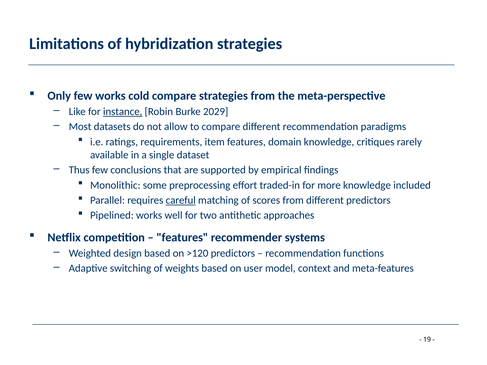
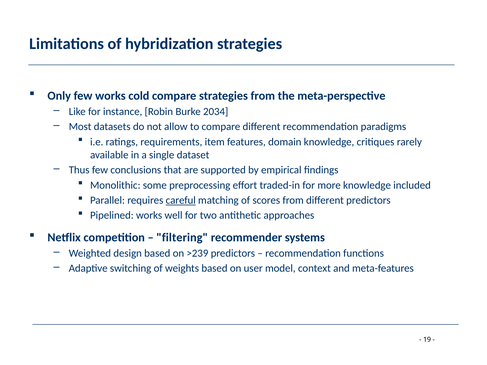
instance underline: present -> none
2029: 2029 -> 2034
features at (182, 238): features -> filtering
>120: >120 -> >239
